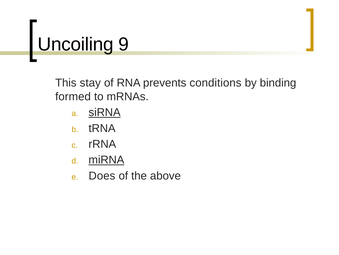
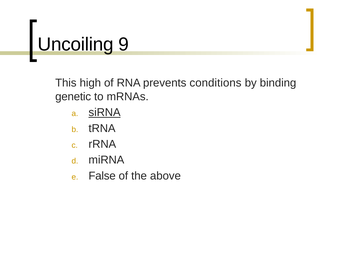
stay: stay -> high
formed: formed -> genetic
miRNA underline: present -> none
Does: Does -> False
